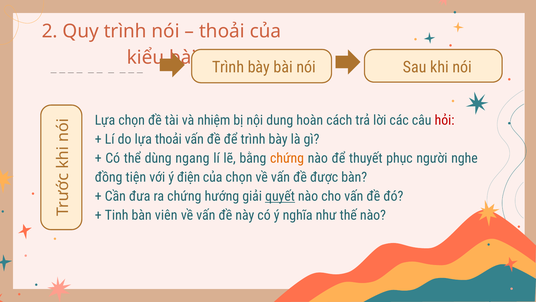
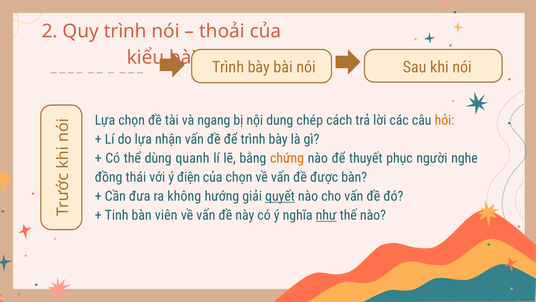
nhiệm: nhiệm -> ngang
hoàn: hoàn -> chép
hỏi colour: red -> orange
lựa thoải: thoải -> nhận
ngang: ngang -> quanh
tiện: tiện -> thái
ra chứng: chứng -> không
như underline: none -> present
